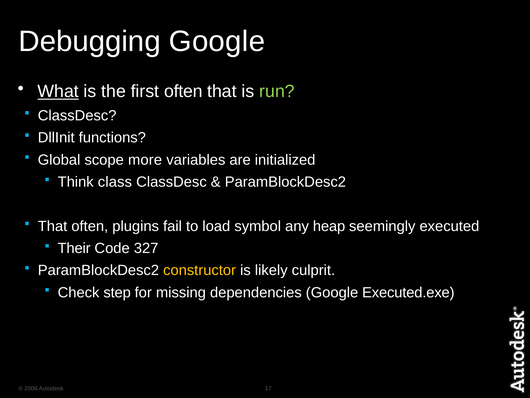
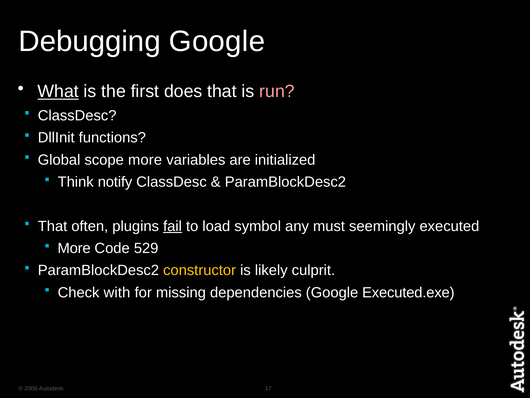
first often: often -> does
run colour: light green -> pink
class: class -> notify
fail underline: none -> present
heap: heap -> must
Their at (74, 248): Their -> More
327: 327 -> 529
step: step -> with
